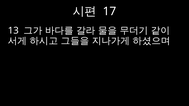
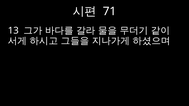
17: 17 -> 71
